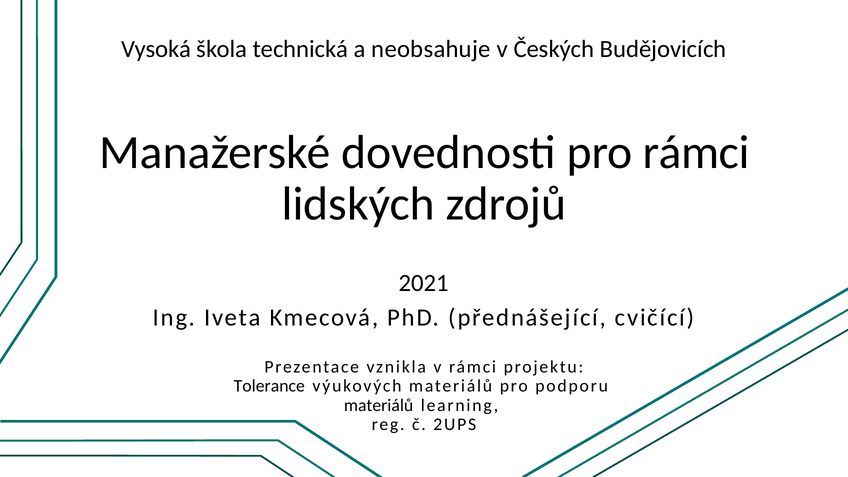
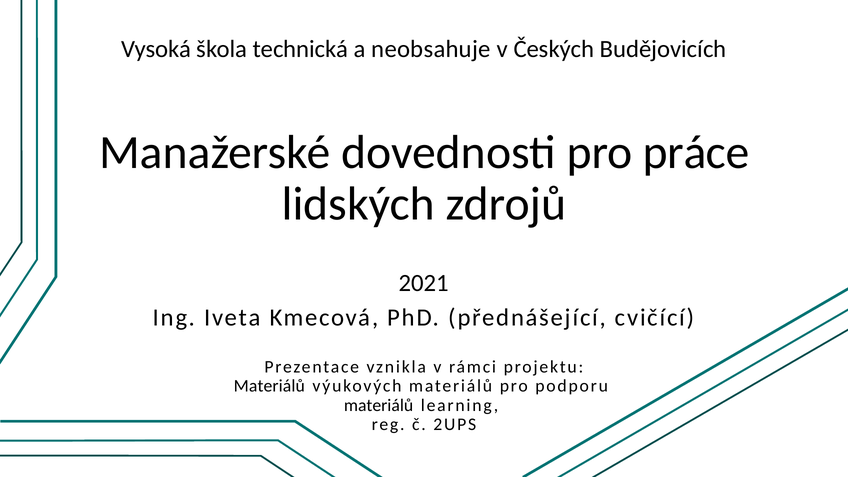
pro rámci: rámci -> práce
Tolerance at (269, 386): Tolerance -> Materiálů
